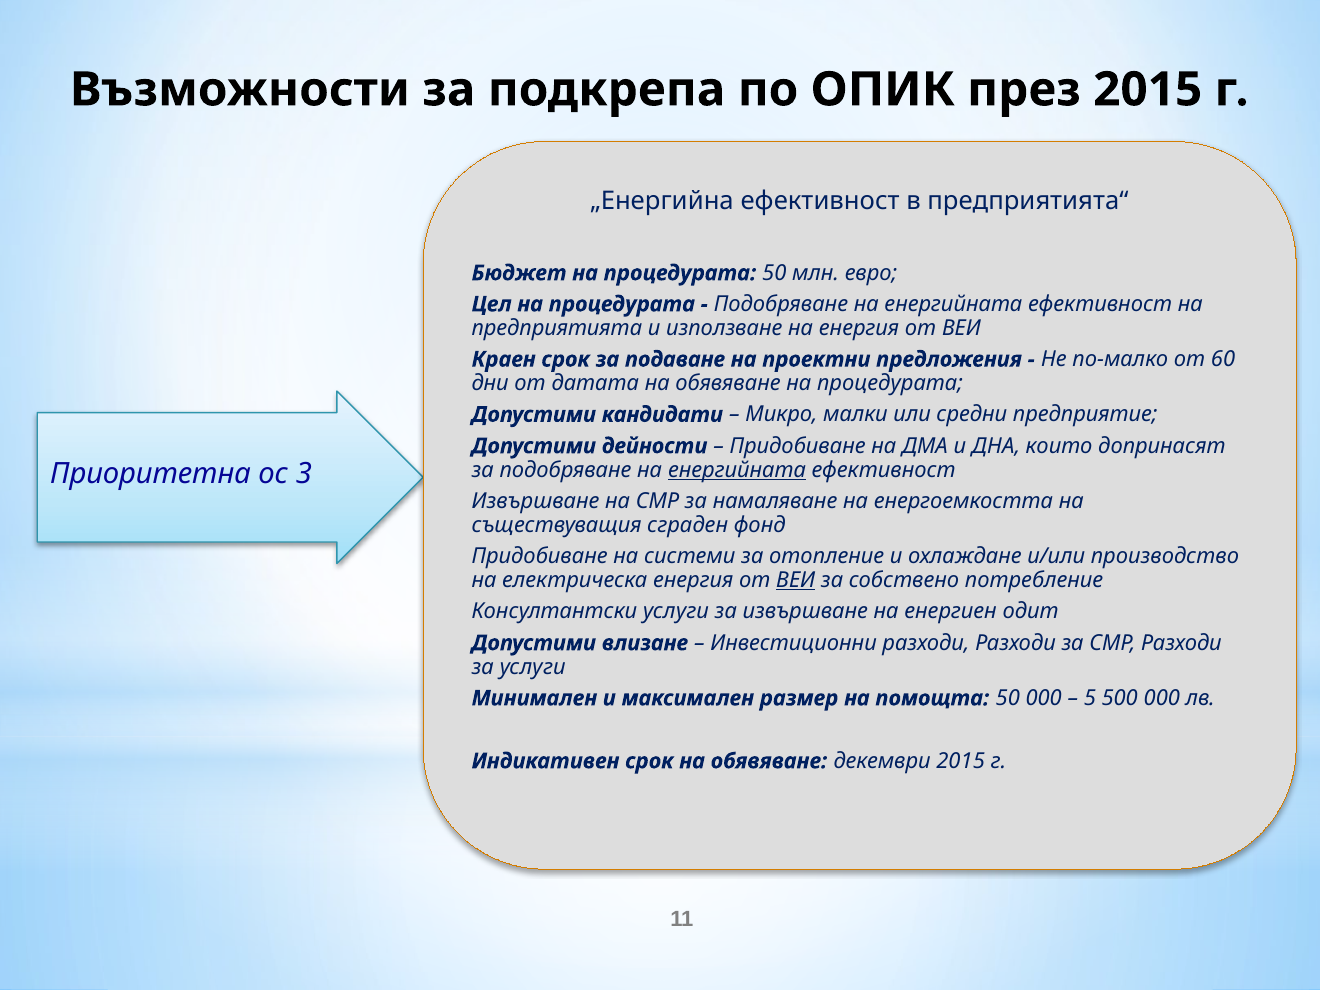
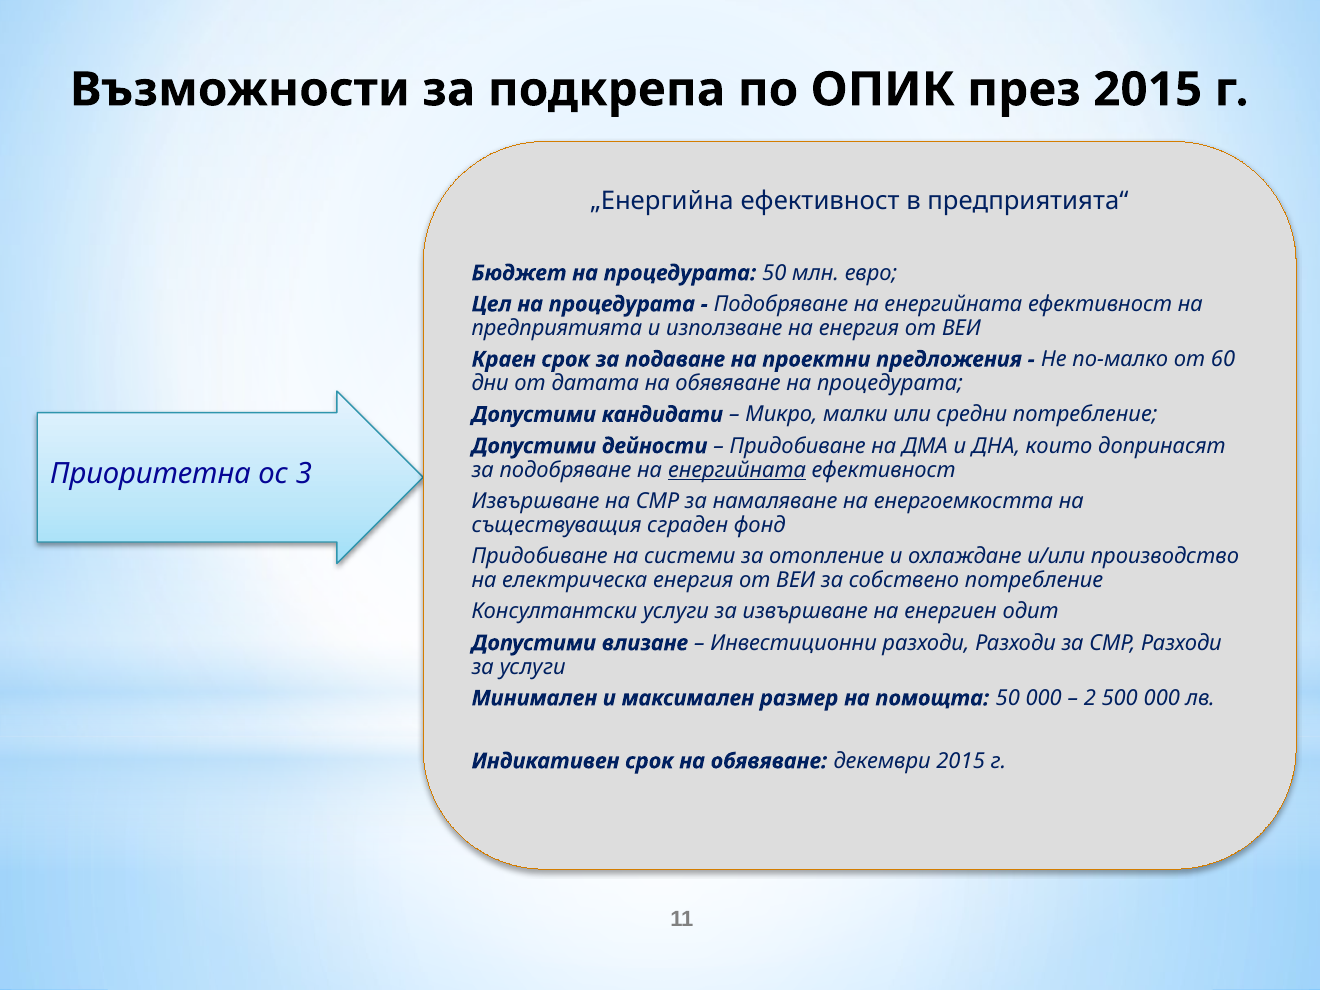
средни предприятие: предприятие -> потребление
ВЕИ at (796, 580) underline: present -> none
5: 5 -> 2
